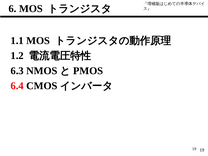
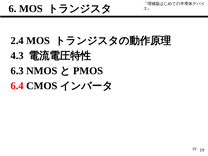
1.1: 1.1 -> 2.4
1.2: 1.2 -> 4.3
